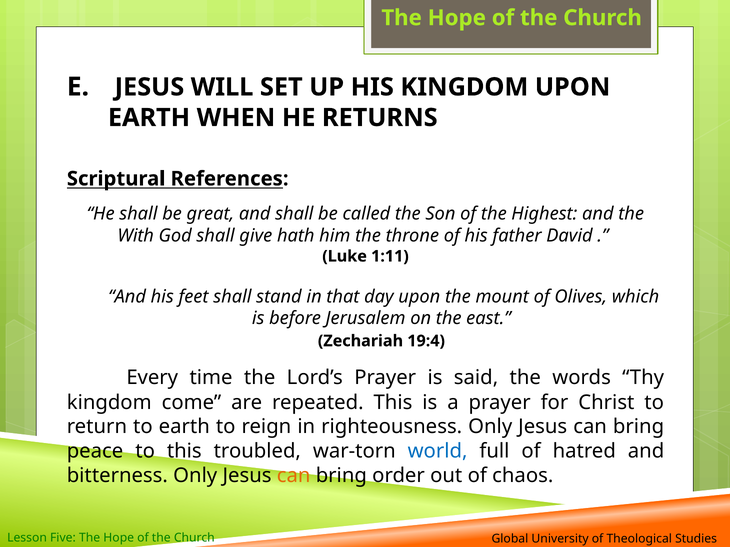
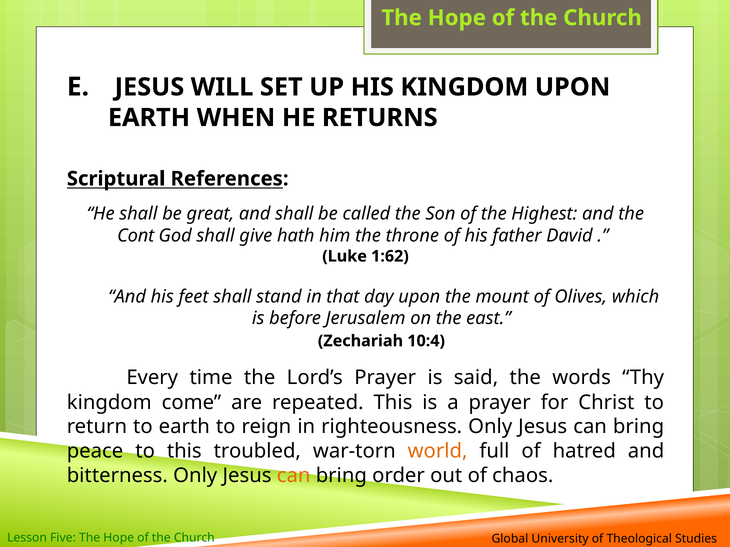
With: With -> Cont
1:11: 1:11 -> 1:62
19:4: 19:4 -> 10:4
world colour: blue -> orange
